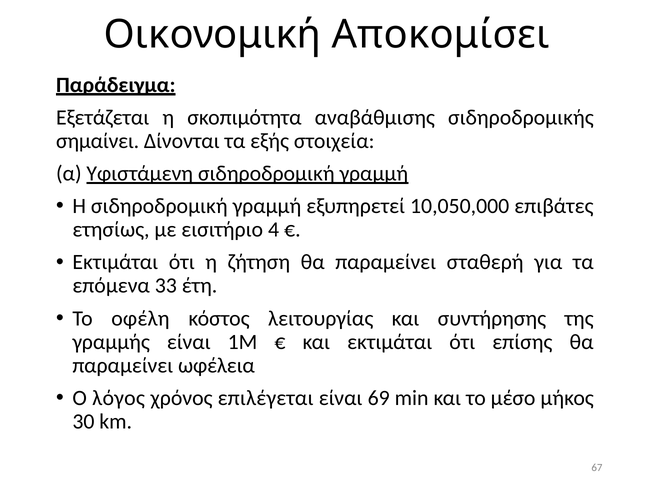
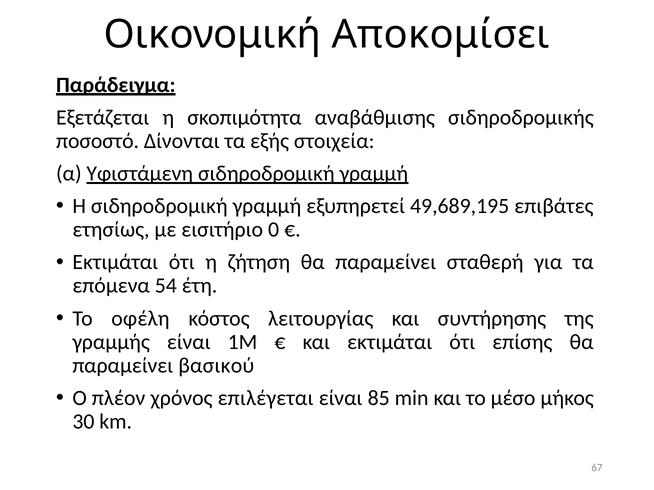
σημαίνει: σημαίνει -> ποσοστό
10,050,000: 10,050,000 -> 49,689,195
4: 4 -> 0
33: 33 -> 54
ωφέλεια: ωφέλεια -> βασικού
λόγος: λόγος -> πλέον
69: 69 -> 85
